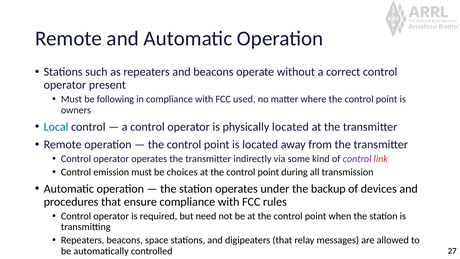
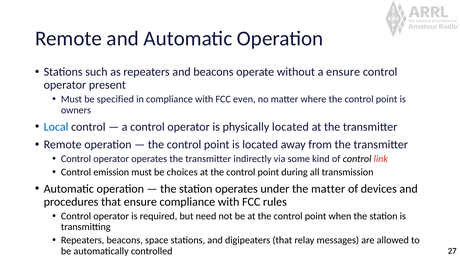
a correct: correct -> ensure
following: following -> specified
used: used -> even
control at (357, 159) colour: purple -> black
the backup: backup -> matter
